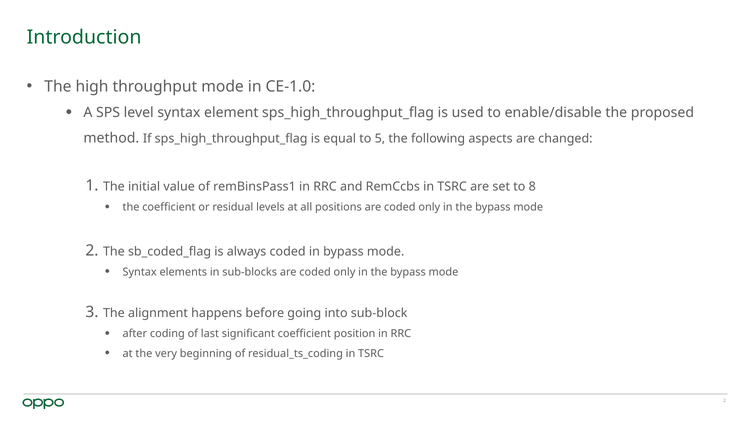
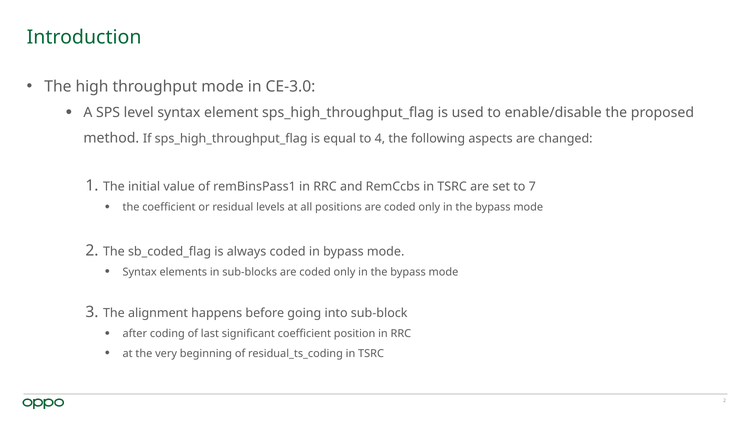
CE-1.0: CE-1.0 -> CE-3.0
5: 5 -> 4
8: 8 -> 7
